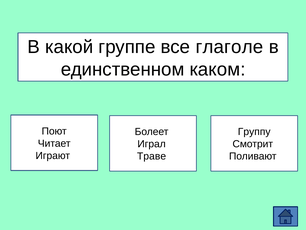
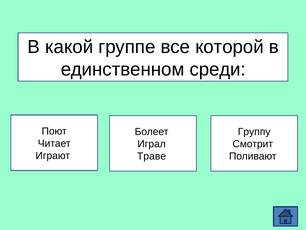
глаголе: глаголе -> которой
каком: каком -> среди
